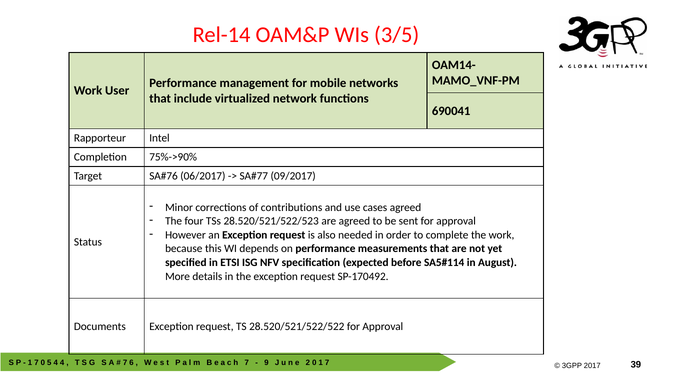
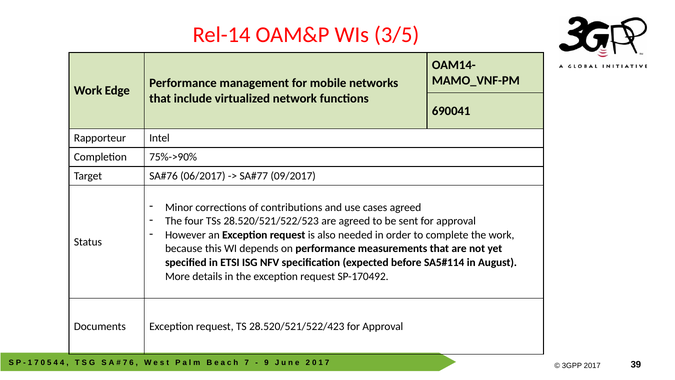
User: User -> Edge
28.520/521/522/522: 28.520/521/522/522 -> 28.520/521/522/423
